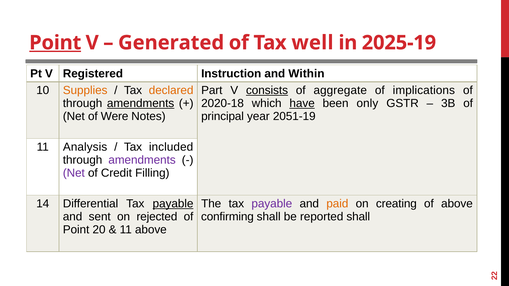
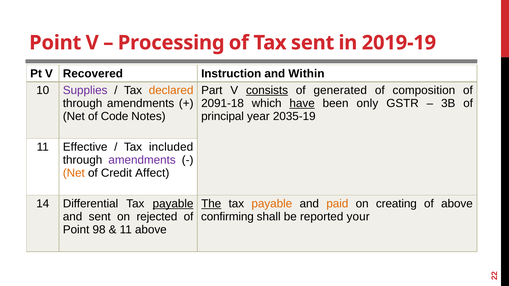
Point at (55, 43) underline: present -> none
Generated: Generated -> Processing
Tax well: well -> sent
2025-19: 2025-19 -> 2019-19
Registered: Registered -> Recovered
Supplies colour: orange -> purple
aggregate: aggregate -> generated
implications: implications -> composition
amendments at (141, 104) underline: present -> none
2020-18: 2020-18 -> 2091-18
Were: Were -> Code
2051-19: 2051-19 -> 2035-19
Analysis: Analysis -> Effective
Net at (74, 173) colour: purple -> orange
Filling: Filling -> Affect
The underline: none -> present
payable at (272, 204) colour: purple -> orange
reported shall: shall -> your
20: 20 -> 98
